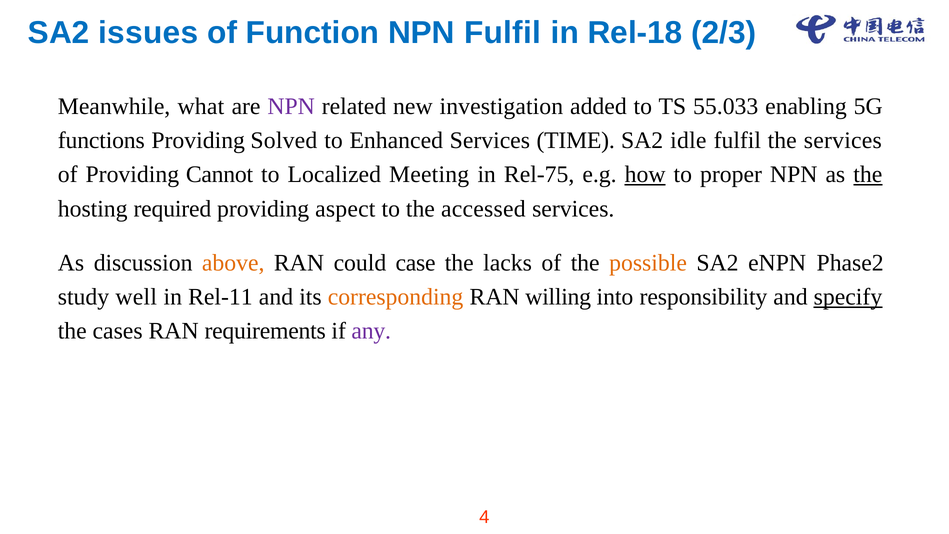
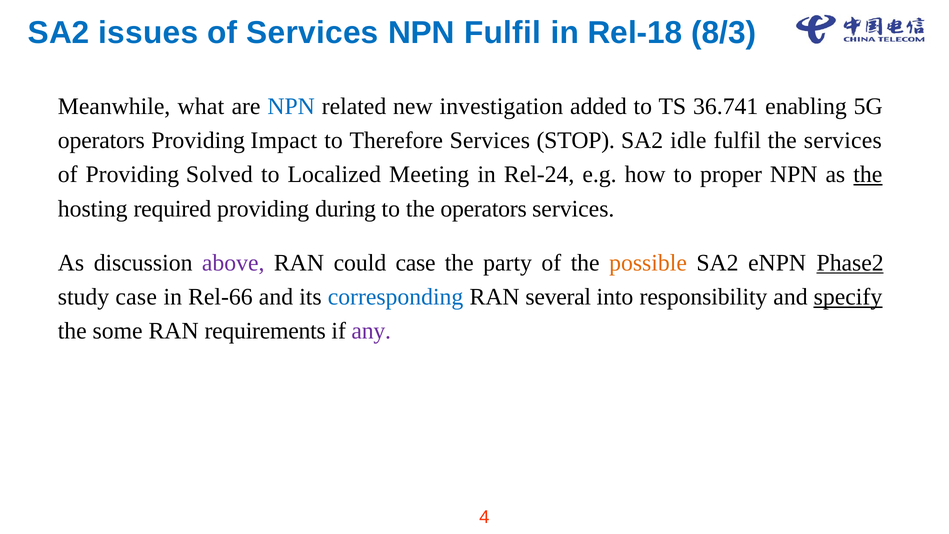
of Function: Function -> Services
2/3: 2/3 -> 8/3
NPN at (291, 106) colour: purple -> blue
55.033: 55.033 -> 36.741
functions at (101, 140): functions -> operators
Solved: Solved -> Impact
Enhanced: Enhanced -> Therefore
TIME: TIME -> STOP
Cannot: Cannot -> Solved
Rel-75: Rel-75 -> Rel-24
how underline: present -> none
aspect: aspect -> during
the accessed: accessed -> operators
above colour: orange -> purple
lacks: lacks -> party
Phase2 underline: none -> present
study well: well -> case
Rel-11: Rel-11 -> Rel-66
corresponding colour: orange -> blue
willing: willing -> several
cases: cases -> some
